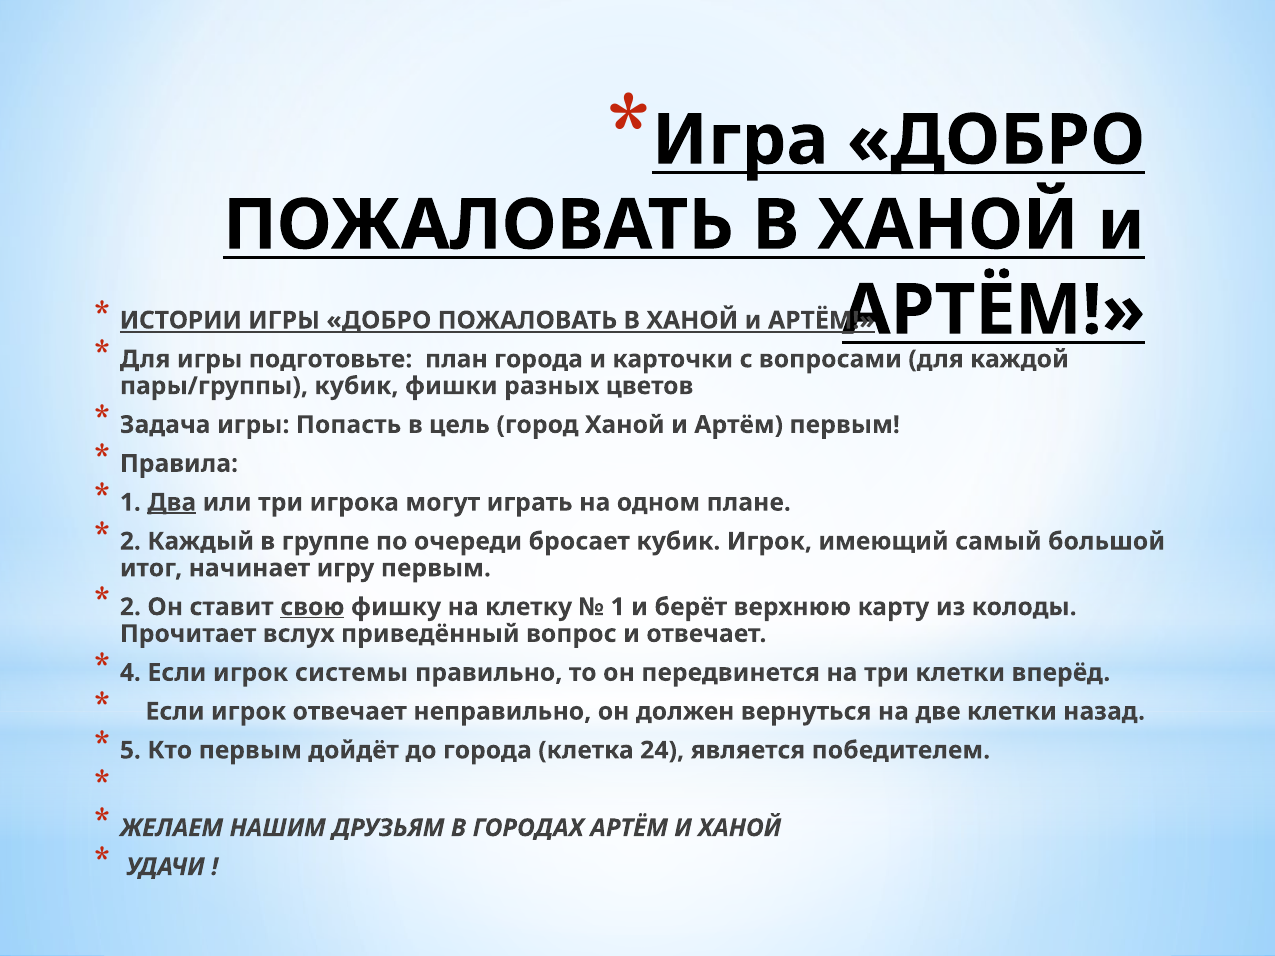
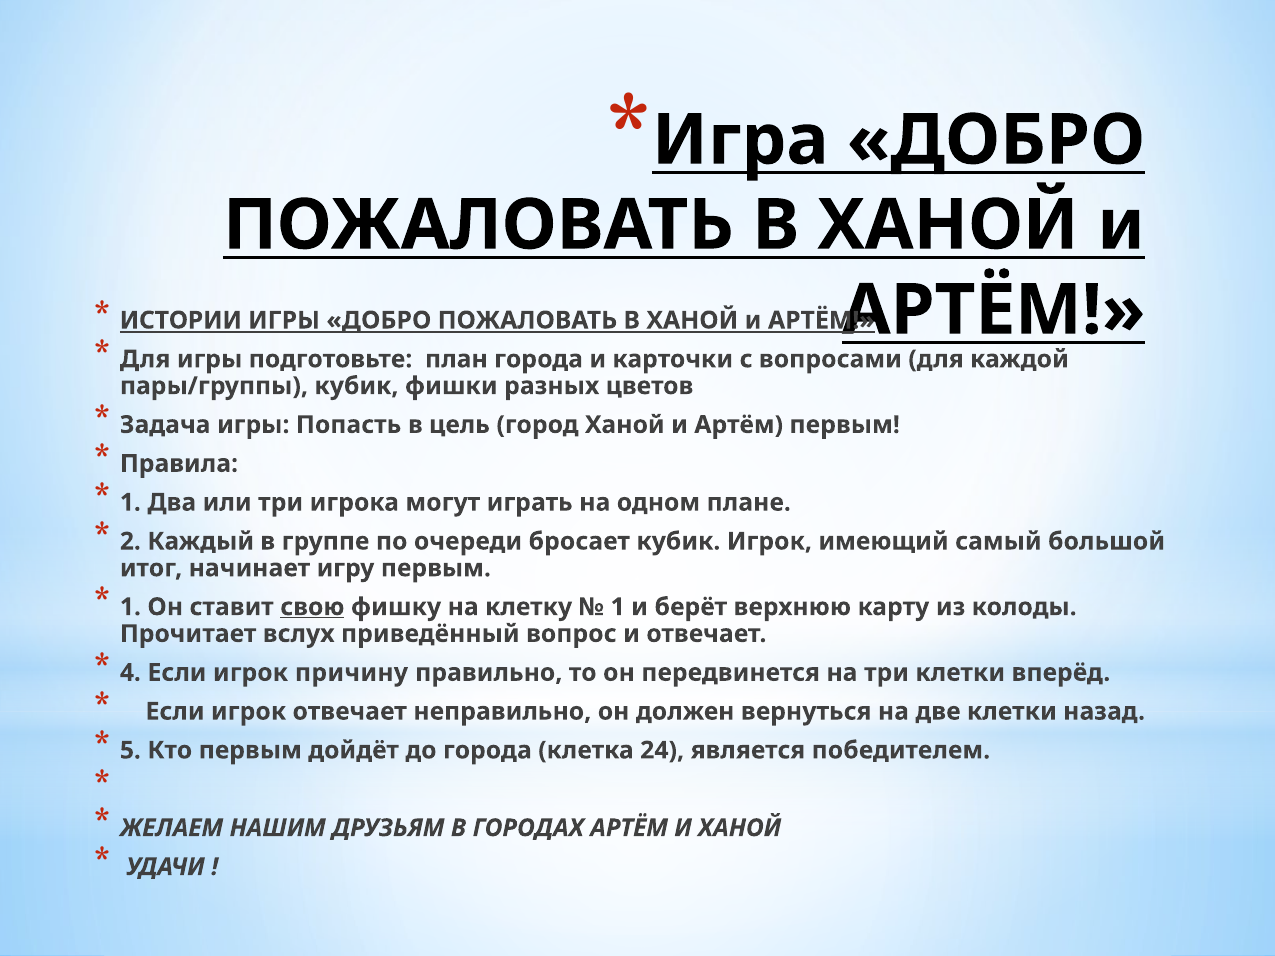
Два underline: present -> none
2 at (130, 607): 2 -> 1
системы: системы -> причину
